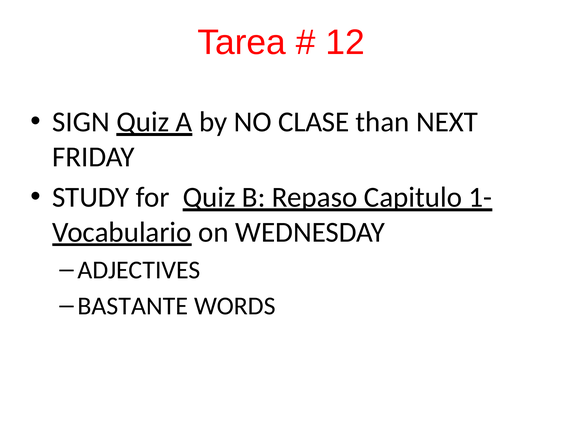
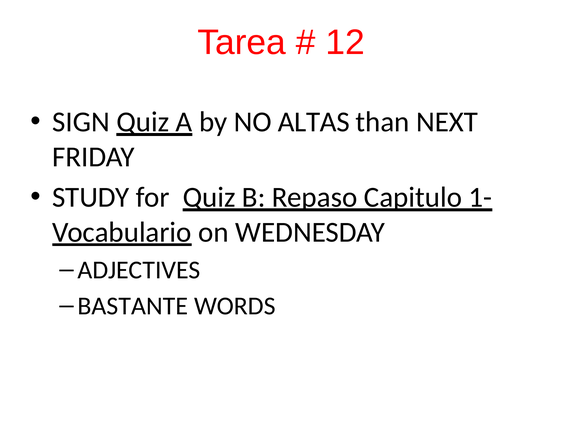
CLASE: CLASE -> ALTAS
